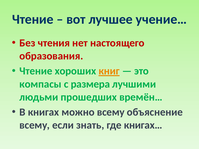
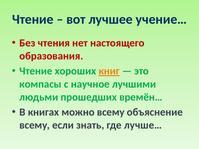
размера: размера -> научное
книгах…: книгах… -> лучше…
